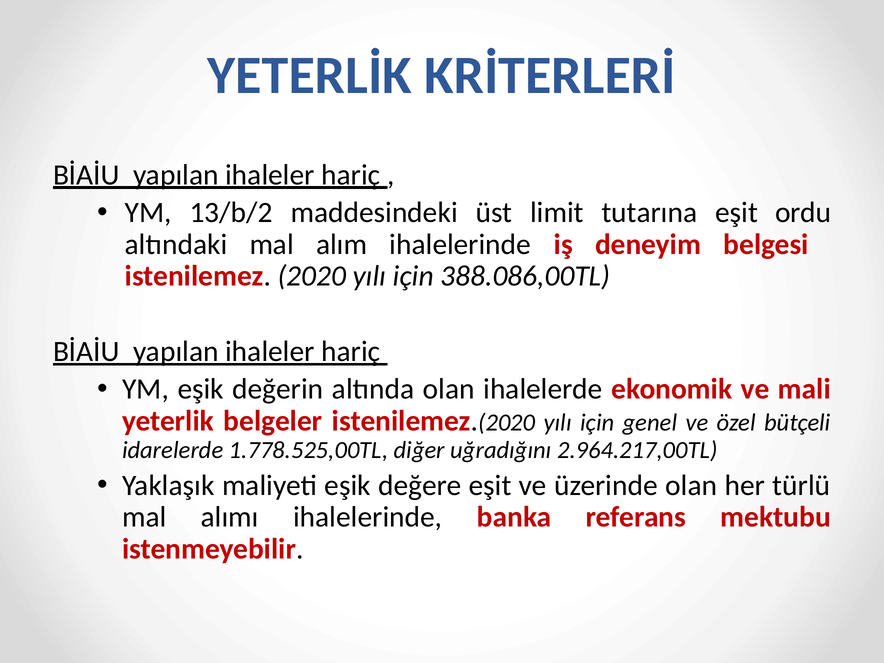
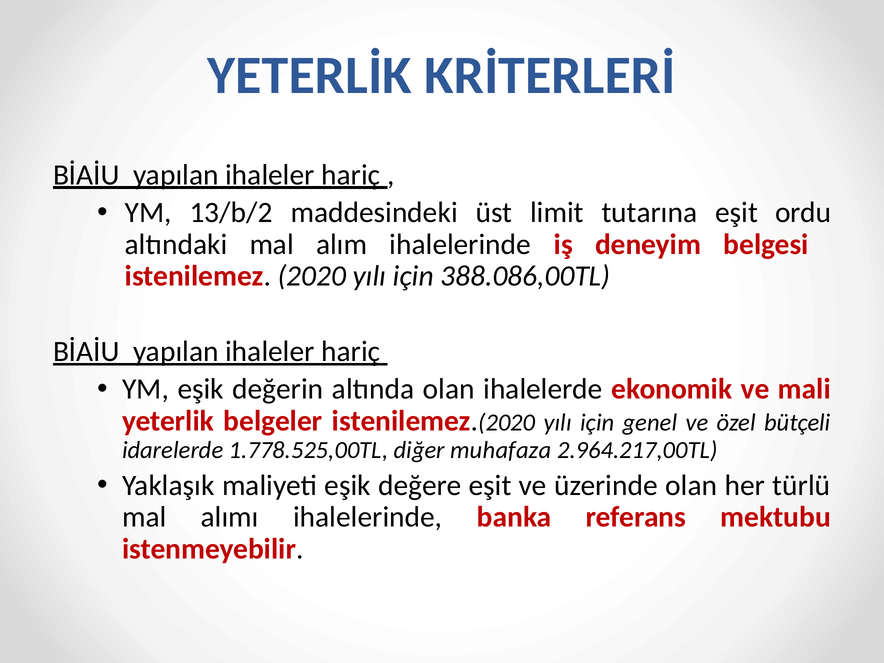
uğradığını: uğradığını -> muhafaza
